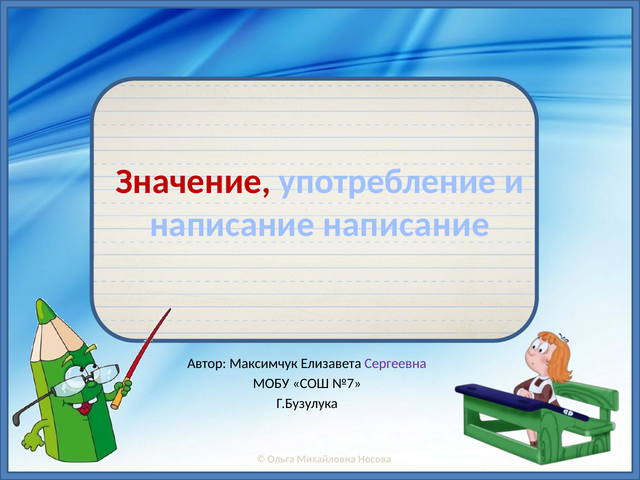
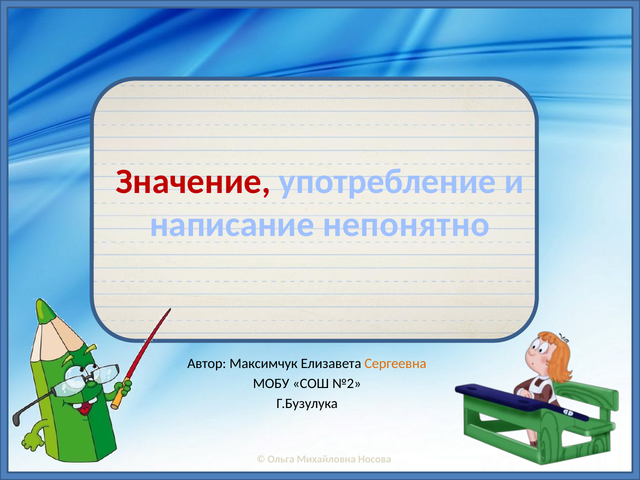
написание написание: написание -> непонятно
Сергеевна colour: purple -> orange
№7: №7 -> №2
